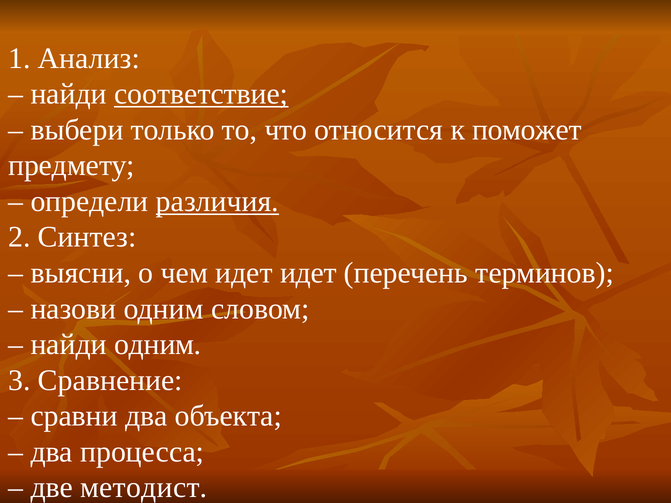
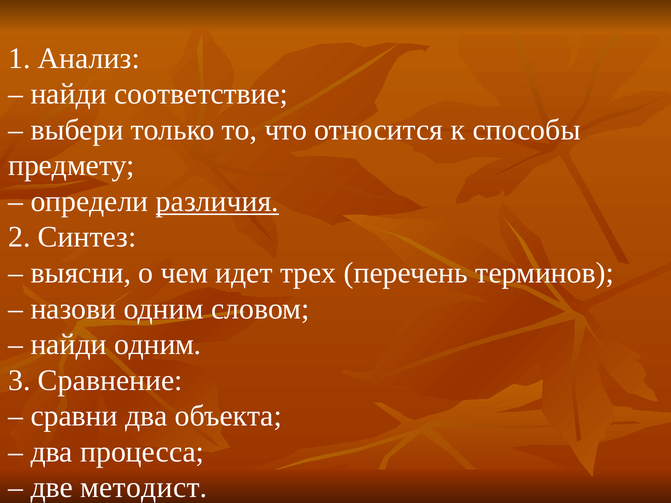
соответствие underline: present -> none
поможет: поможет -> способы
идет идет: идет -> трех
